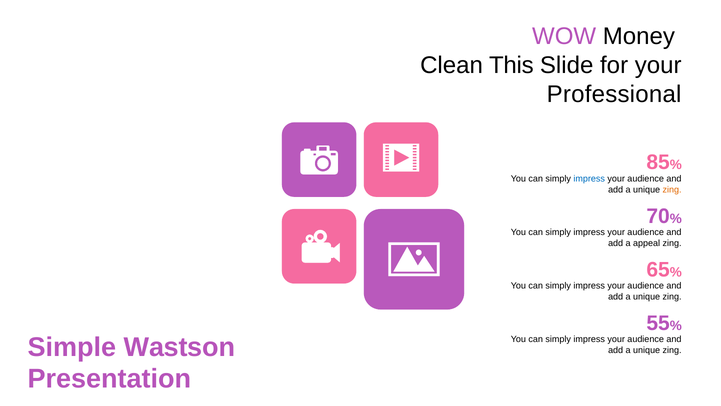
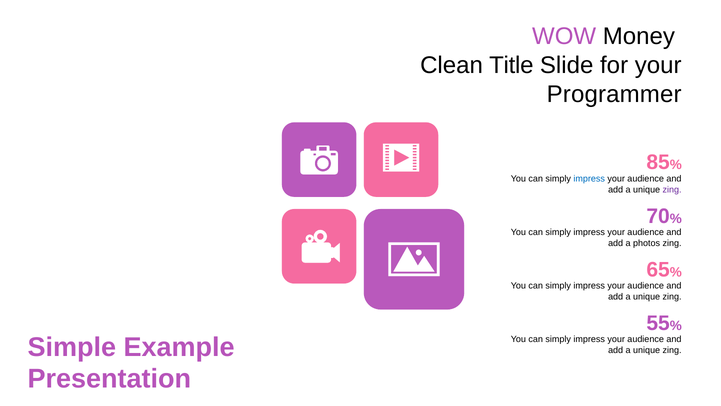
This: This -> Title
Professional: Professional -> Programmer
zing at (672, 189) colour: orange -> purple
appeal: appeal -> photos
Wastson: Wastson -> Example
